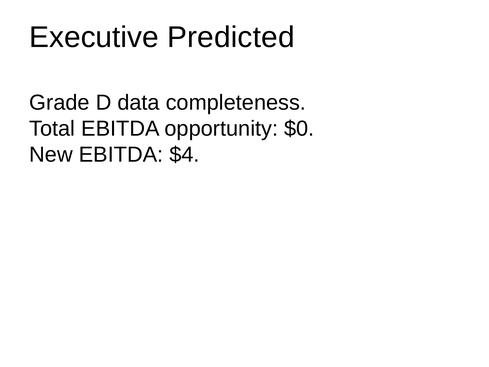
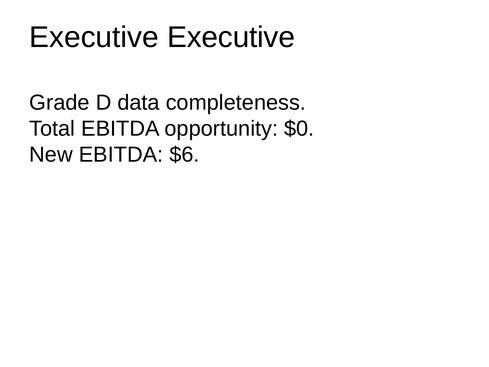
Executive Predicted: Predicted -> Executive
$4: $4 -> $6
